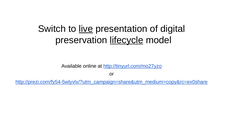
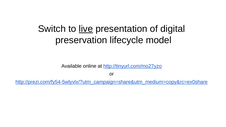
lifecycle underline: present -> none
